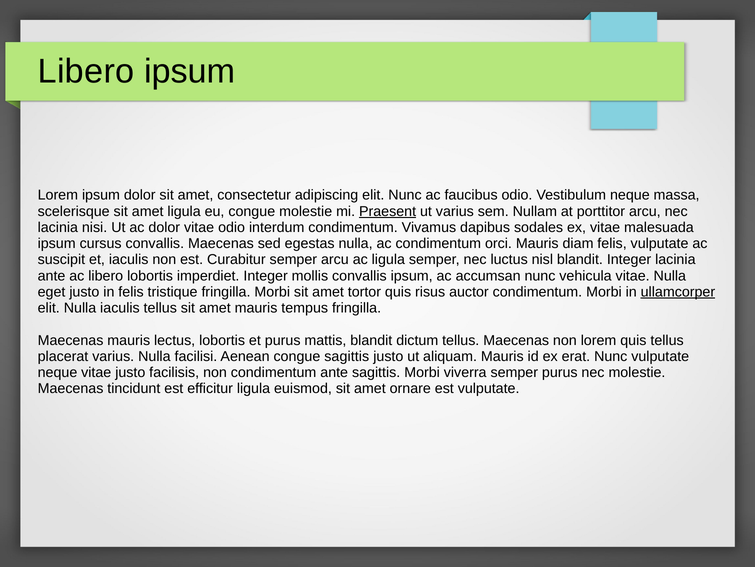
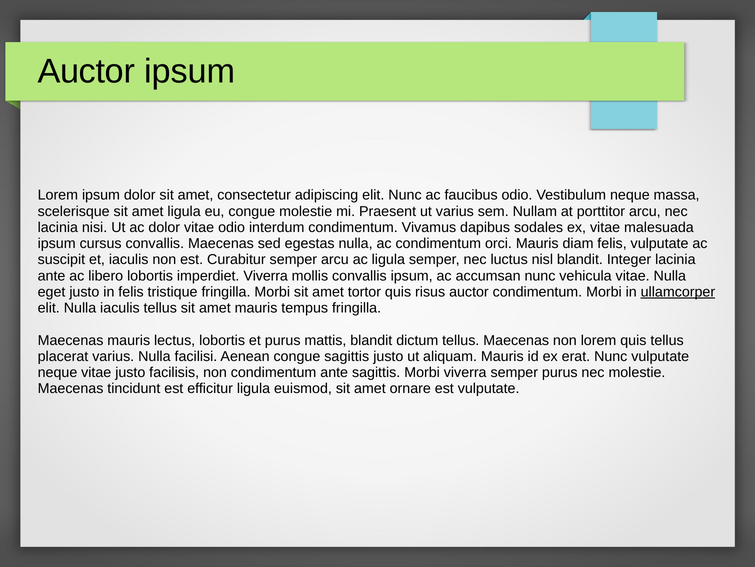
Libero at (86, 71): Libero -> Auctor
Praesent underline: present -> none
imperdiet Integer: Integer -> Viverra
